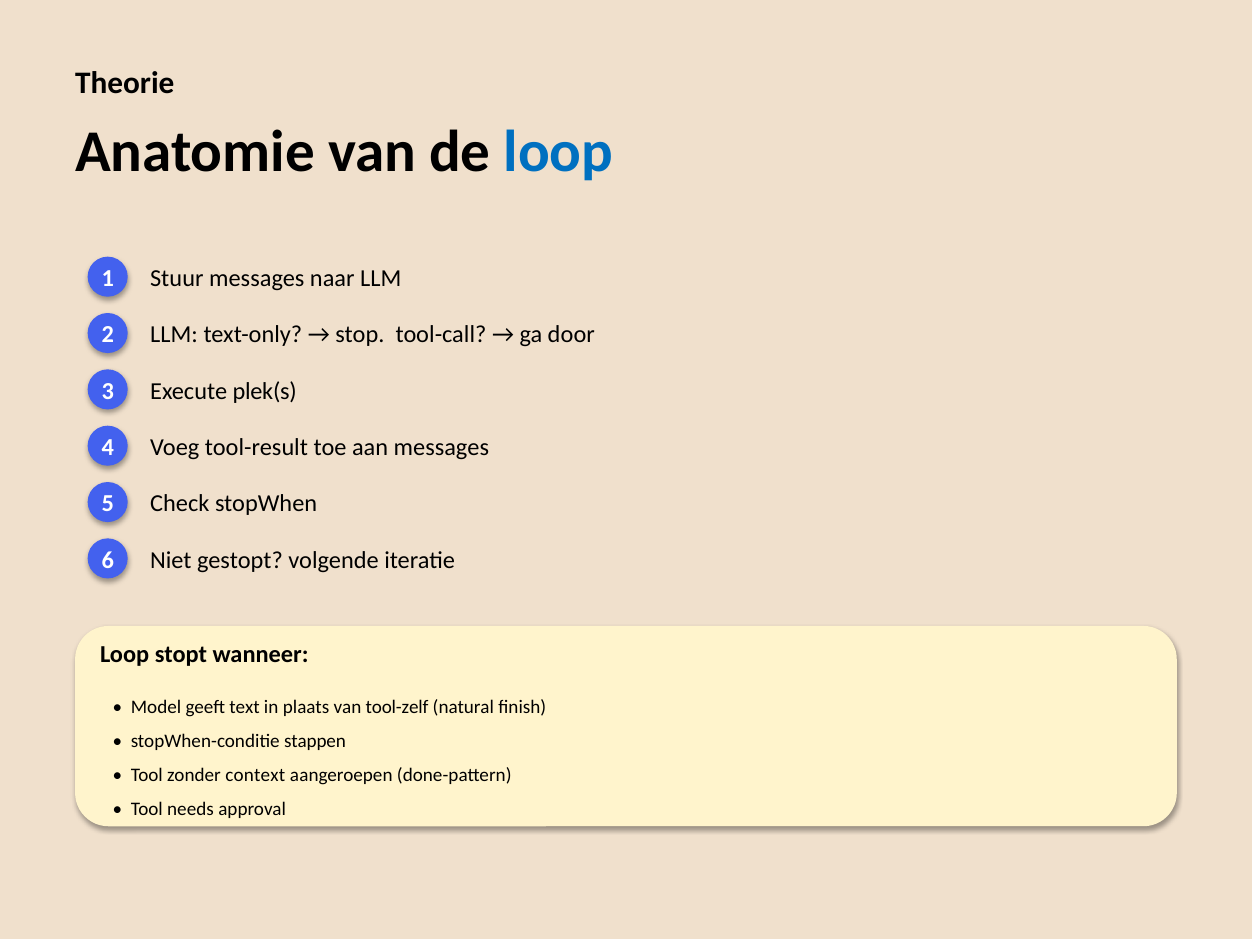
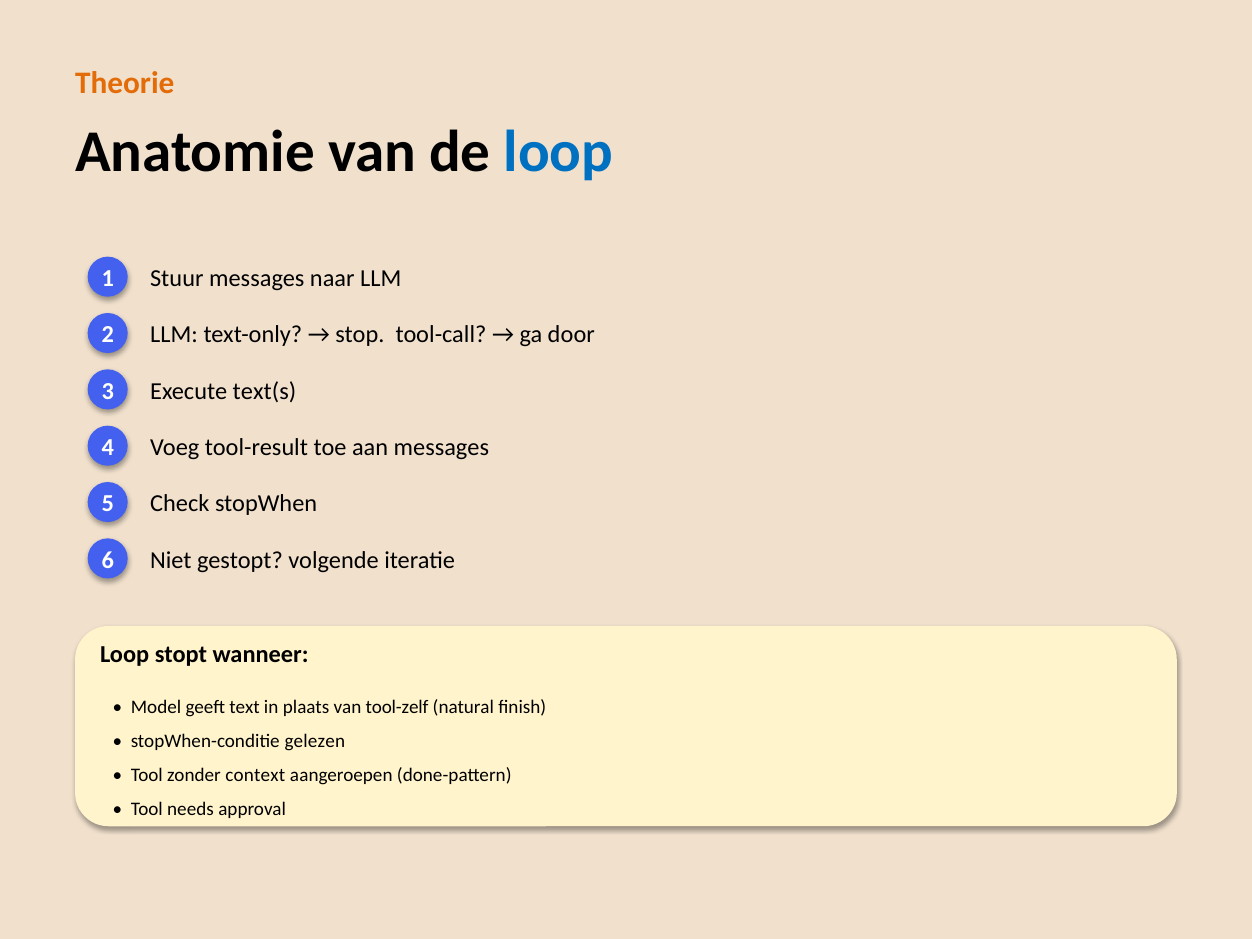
Theorie colour: black -> orange
plek(s: plek(s -> text(s
stappen: stappen -> gelezen
